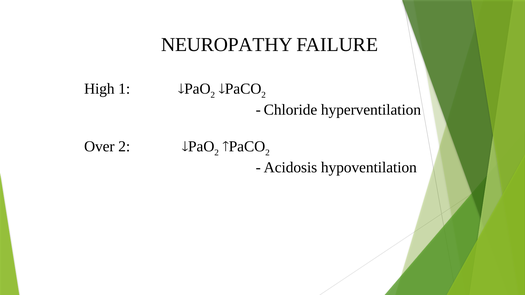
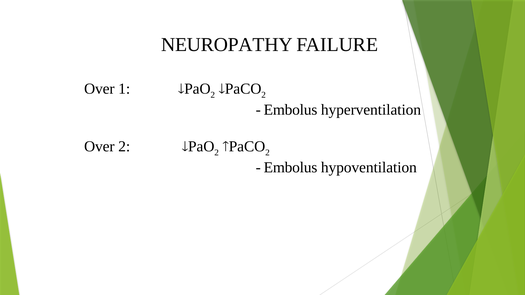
High at (99, 89): High -> Over
Chloride at (290, 110): Chloride -> Embolus
Acidosis at (290, 168): Acidosis -> Embolus
